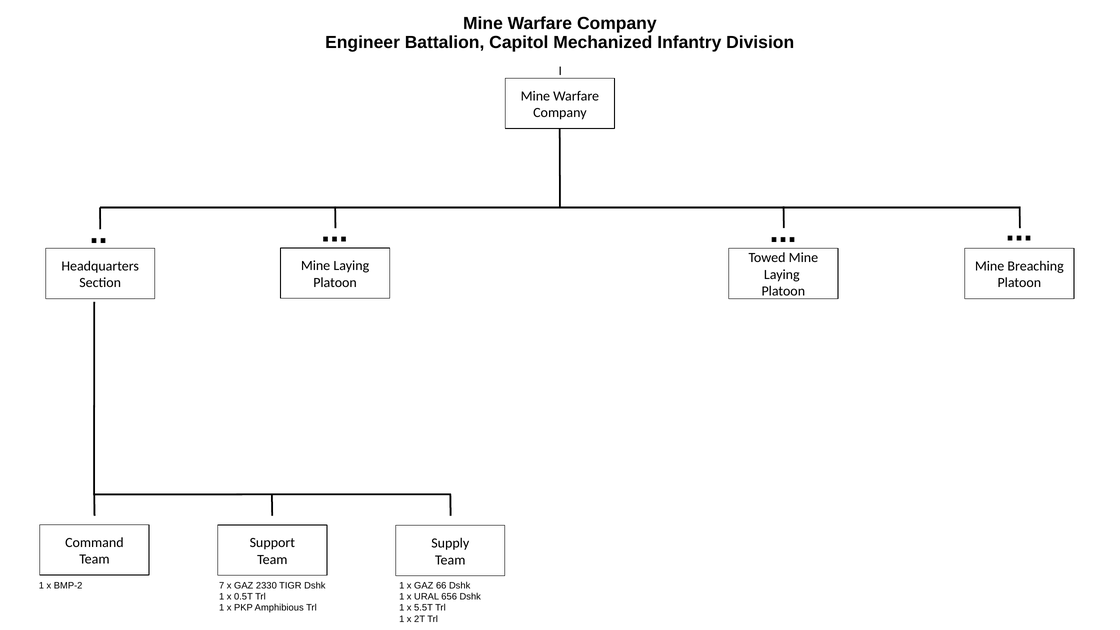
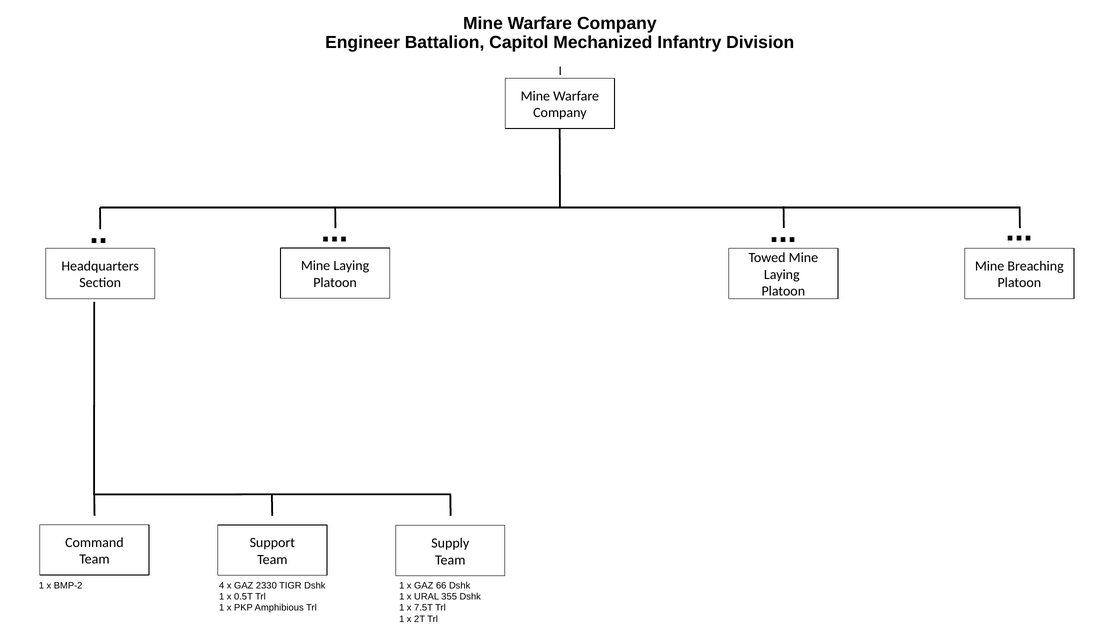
7: 7 -> 4
656: 656 -> 355
5.5T: 5.5T -> 7.5T
